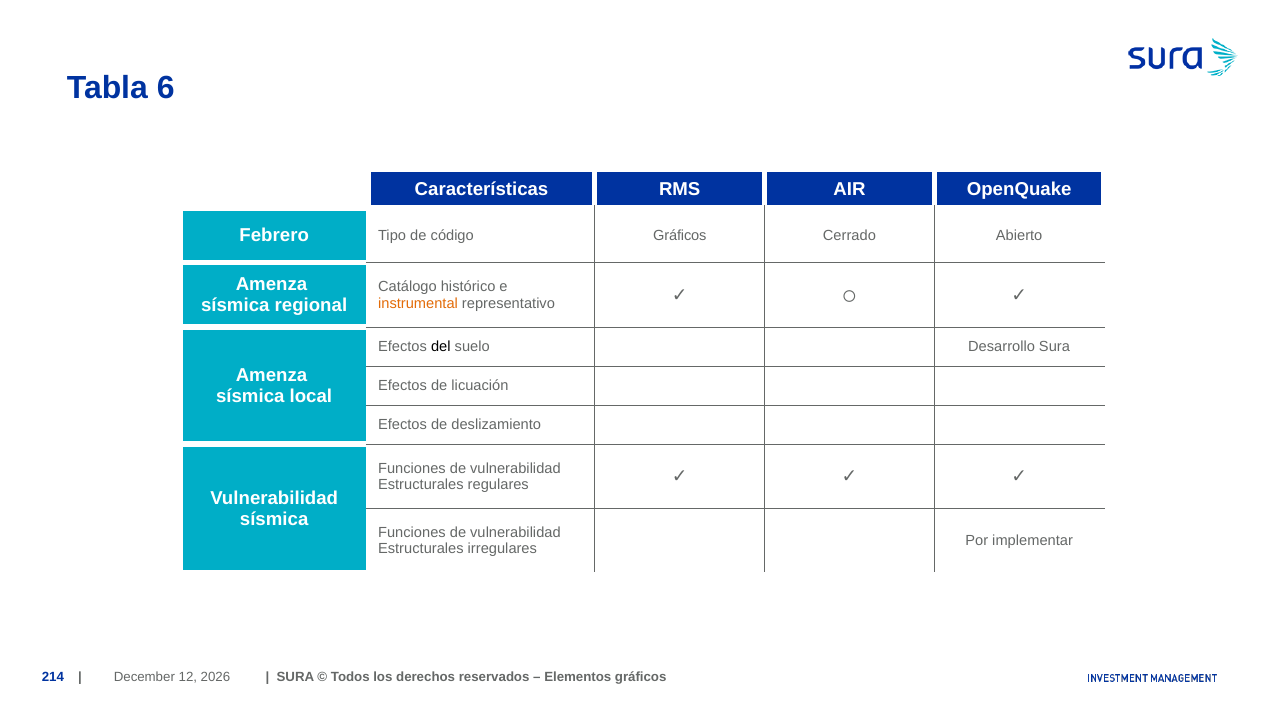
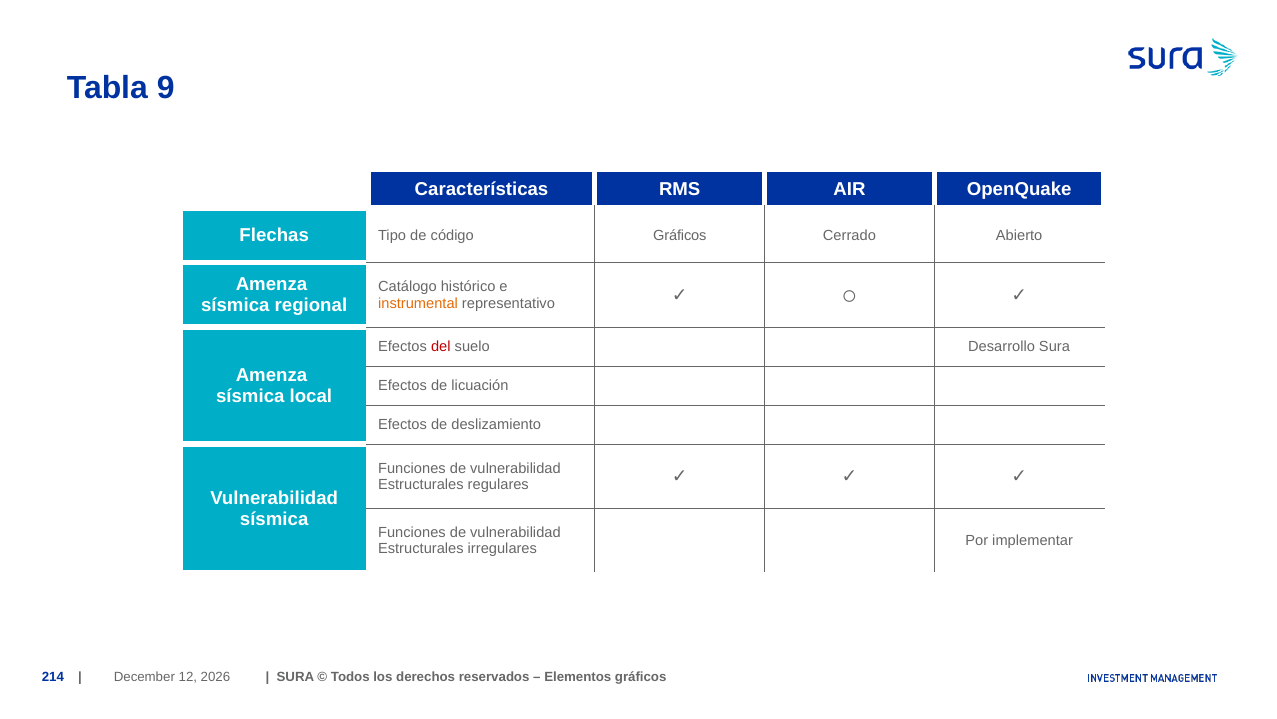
6: 6 -> 9
Febrero: Febrero -> Flechas
del colour: black -> red
